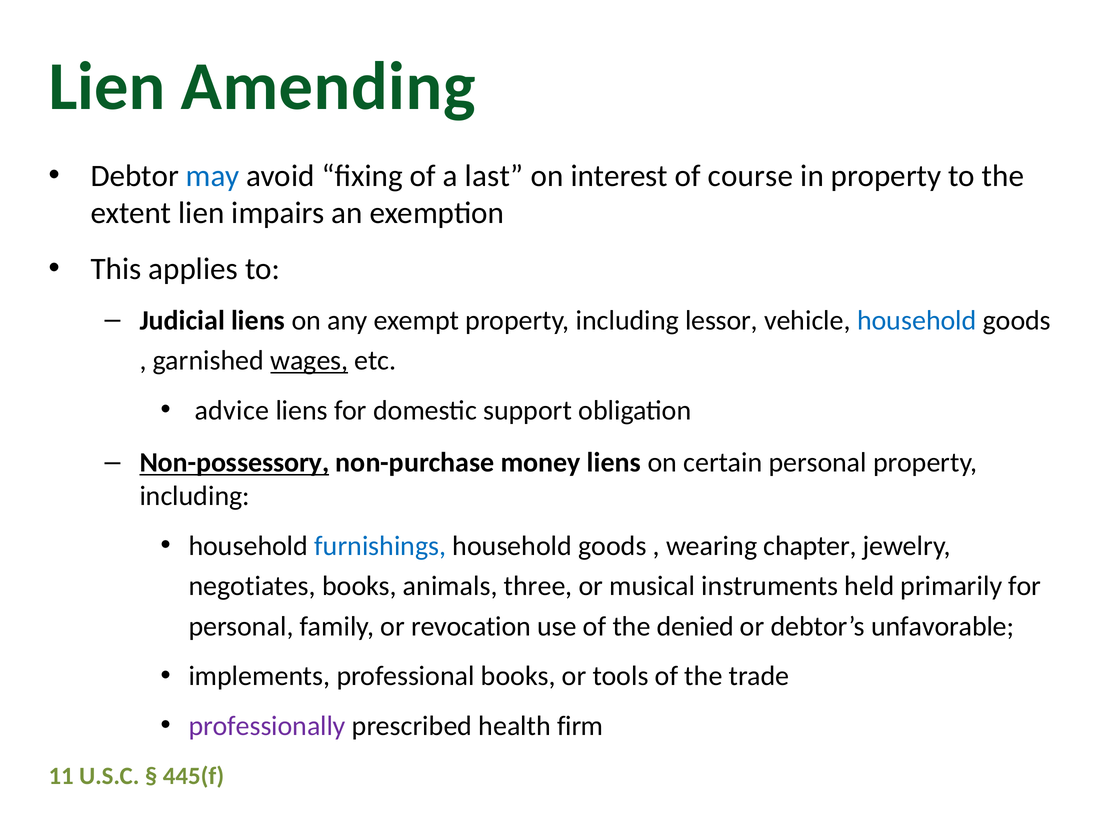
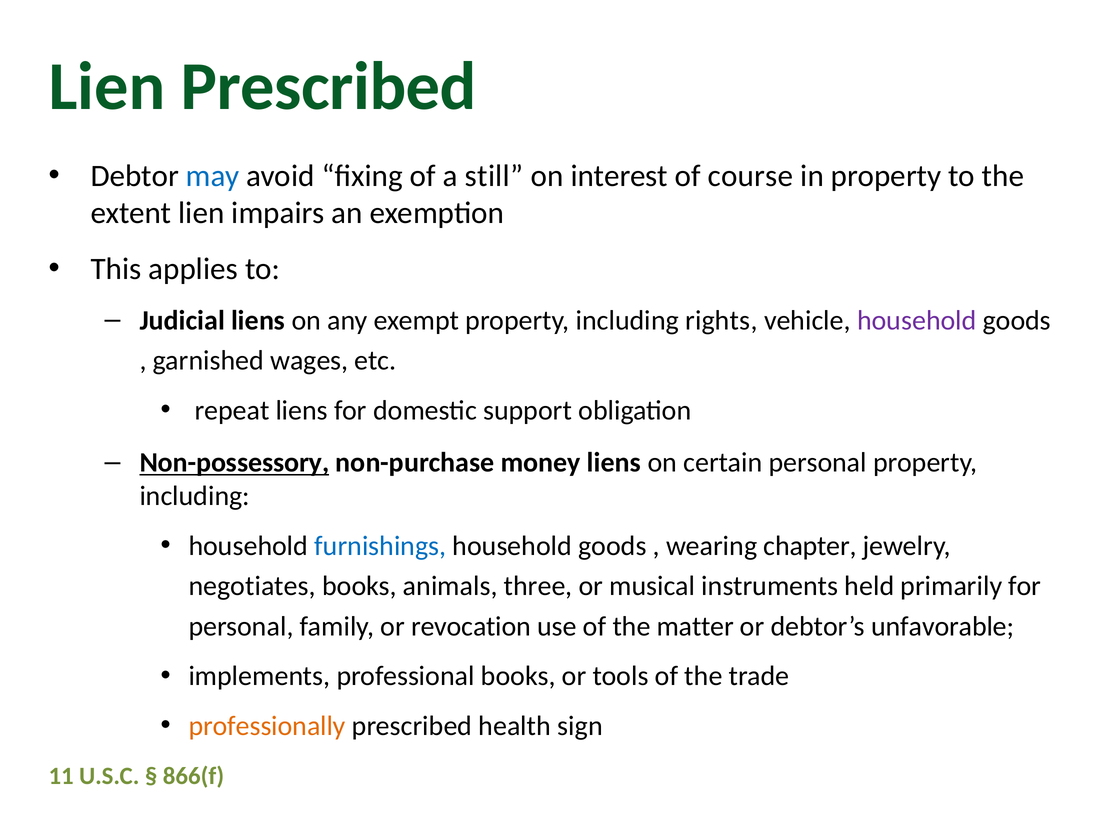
Lien Amending: Amending -> Prescribed
last: last -> still
lessor: lessor -> rights
household at (917, 320) colour: blue -> purple
wages underline: present -> none
advice: advice -> repeat
denied: denied -> matter
professionally colour: purple -> orange
firm: firm -> sign
445(f: 445(f -> 866(f
